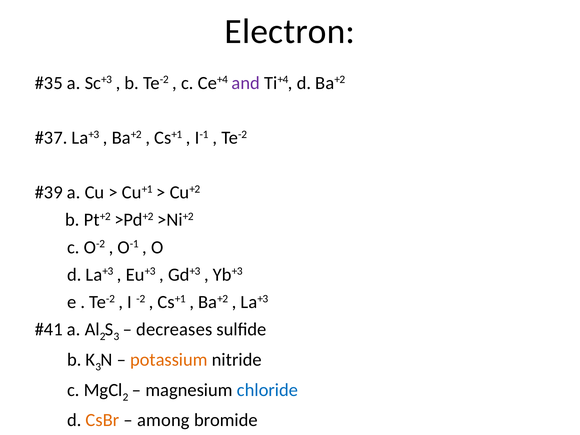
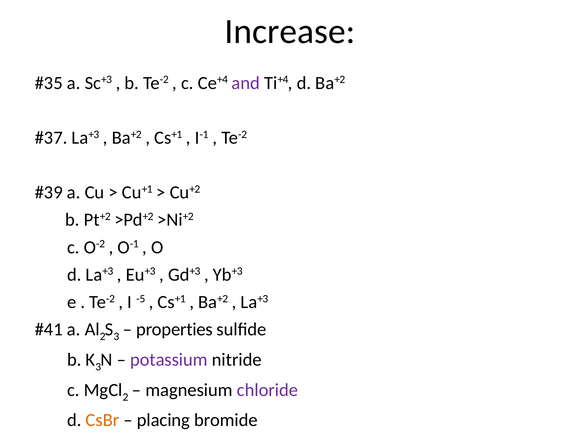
Electron: Electron -> Increase
-2: -2 -> -5
decreases: decreases -> properties
potassium colour: orange -> purple
chloride colour: blue -> purple
among: among -> placing
